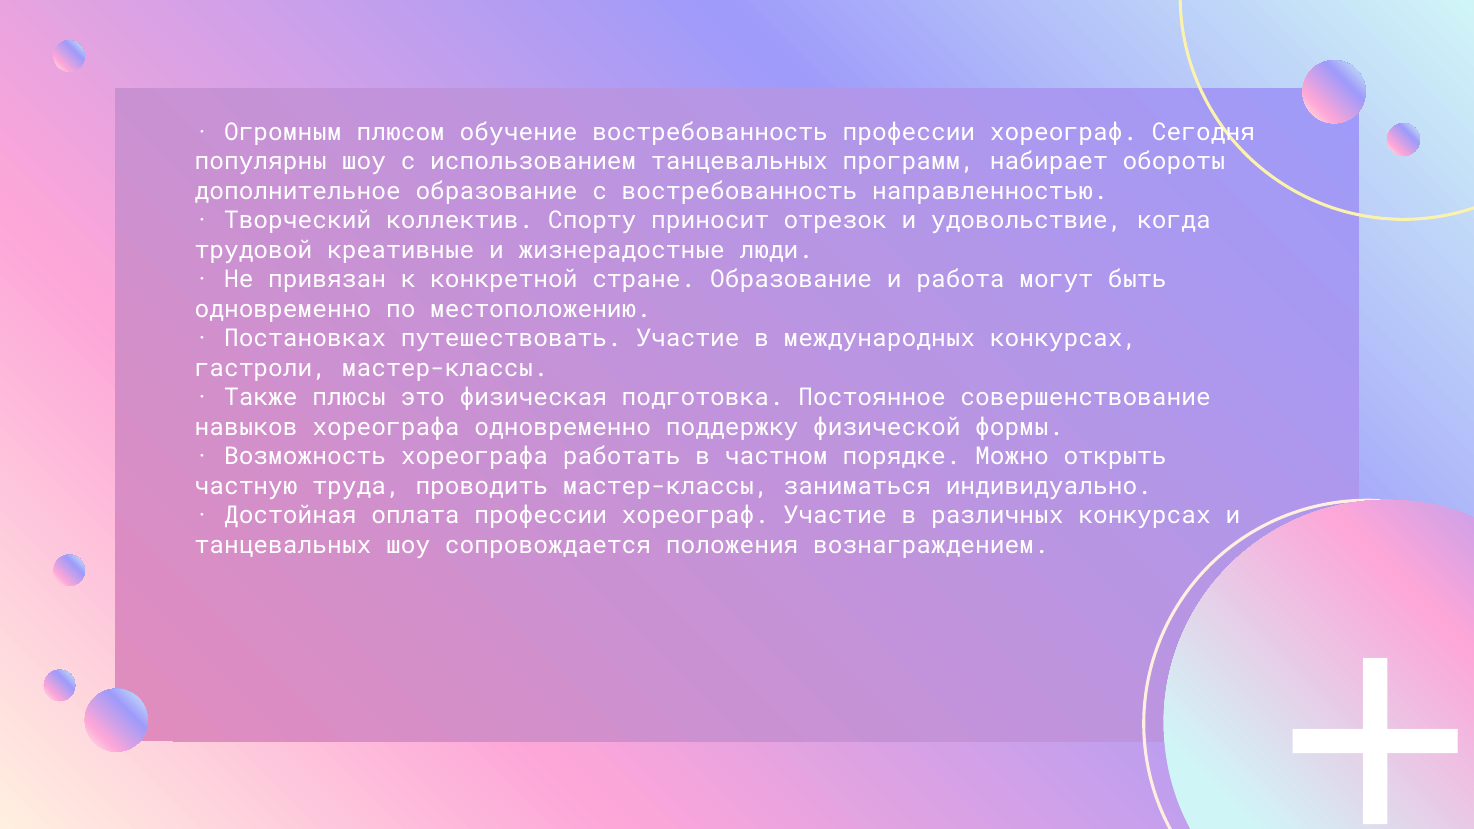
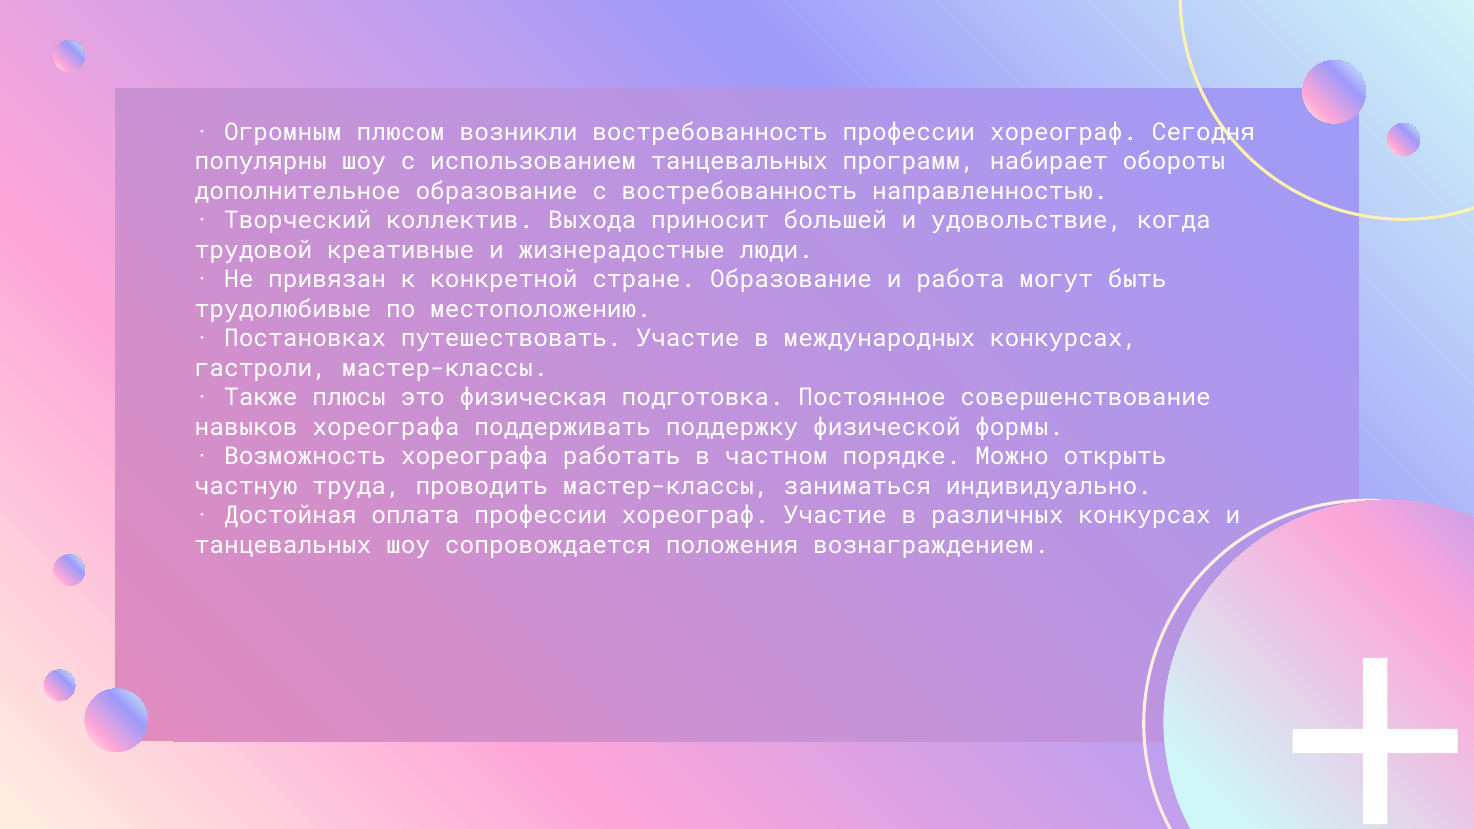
обучение: обучение -> возникли
Спорту: Спорту -> Выхода
отрезок: отрезок -> большей
одновременно at (283, 309): одновременно -> трудолюбивые
хореографа одновременно: одновременно -> поддерживать
